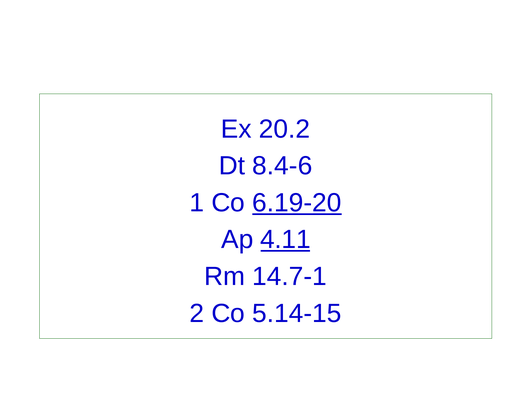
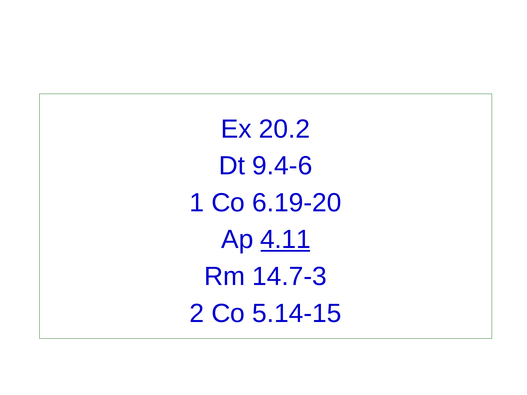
8.4-6: 8.4-6 -> 9.4-6
6.19-20 underline: present -> none
14.7-1: 14.7-1 -> 14.7-3
